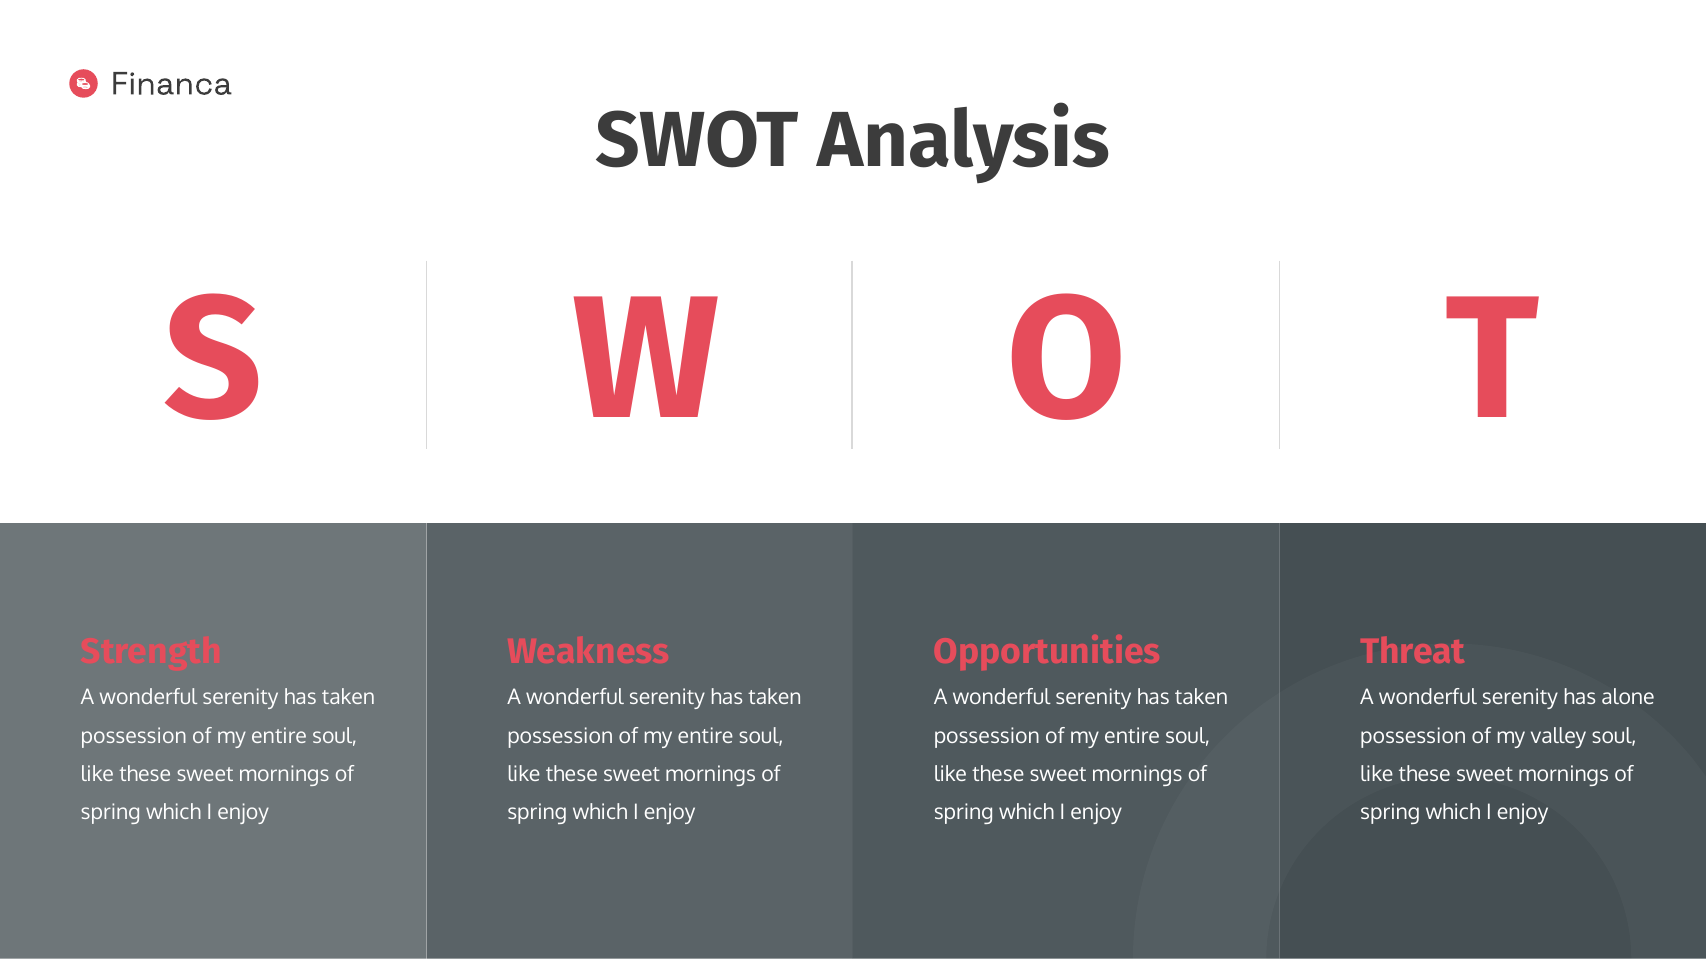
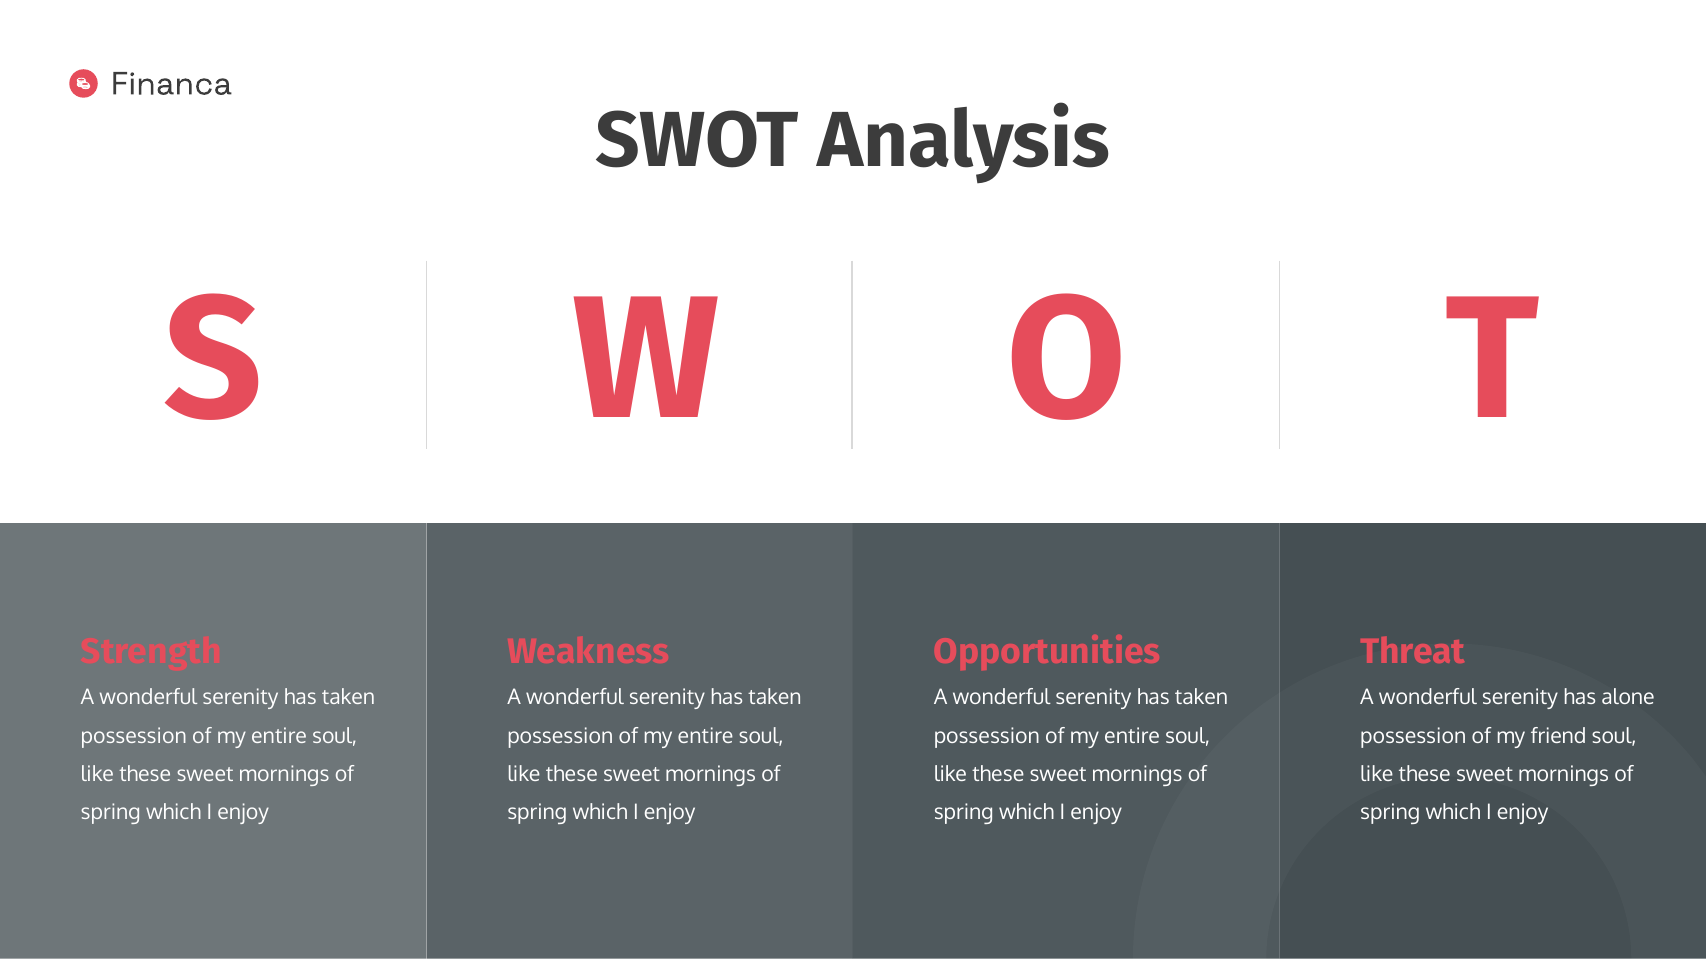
valley: valley -> friend
